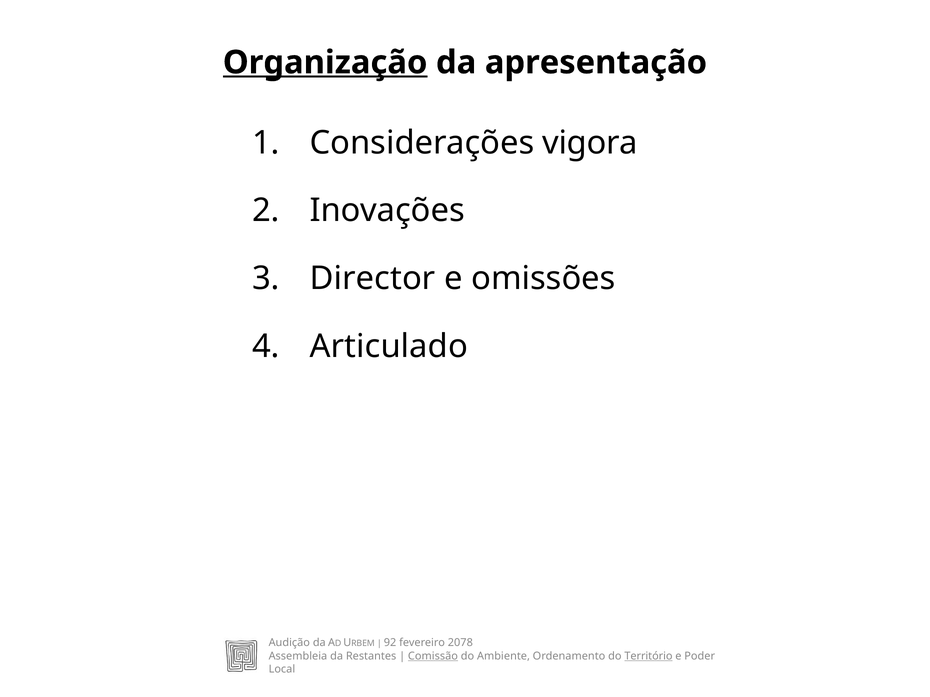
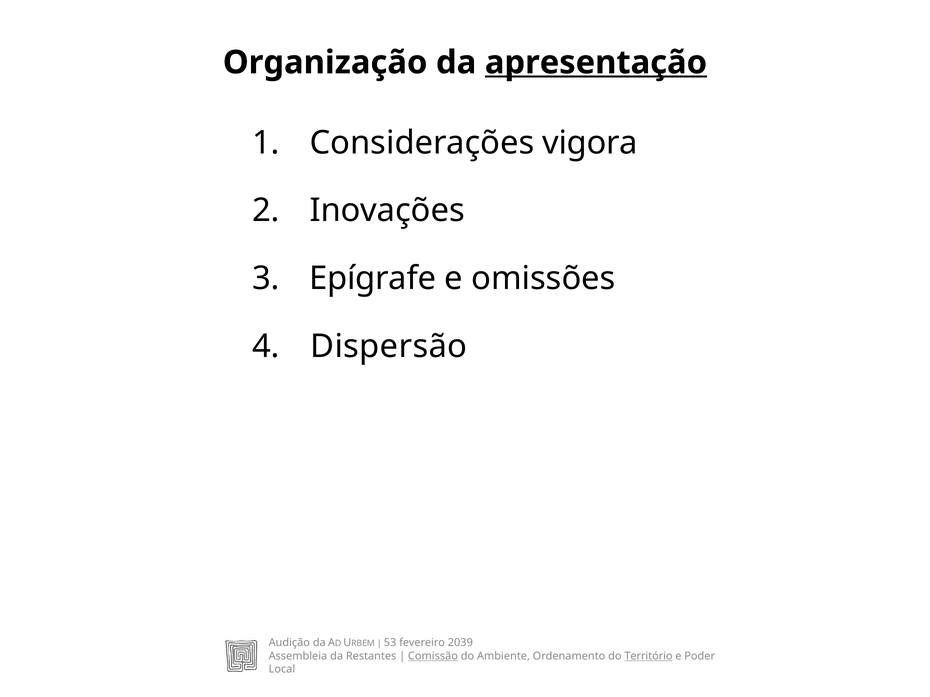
Organização underline: present -> none
apresentação underline: none -> present
Director: Director -> Epígrafe
Articulado: Articulado -> Dispersão
92: 92 -> 53
2078: 2078 -> 2039
